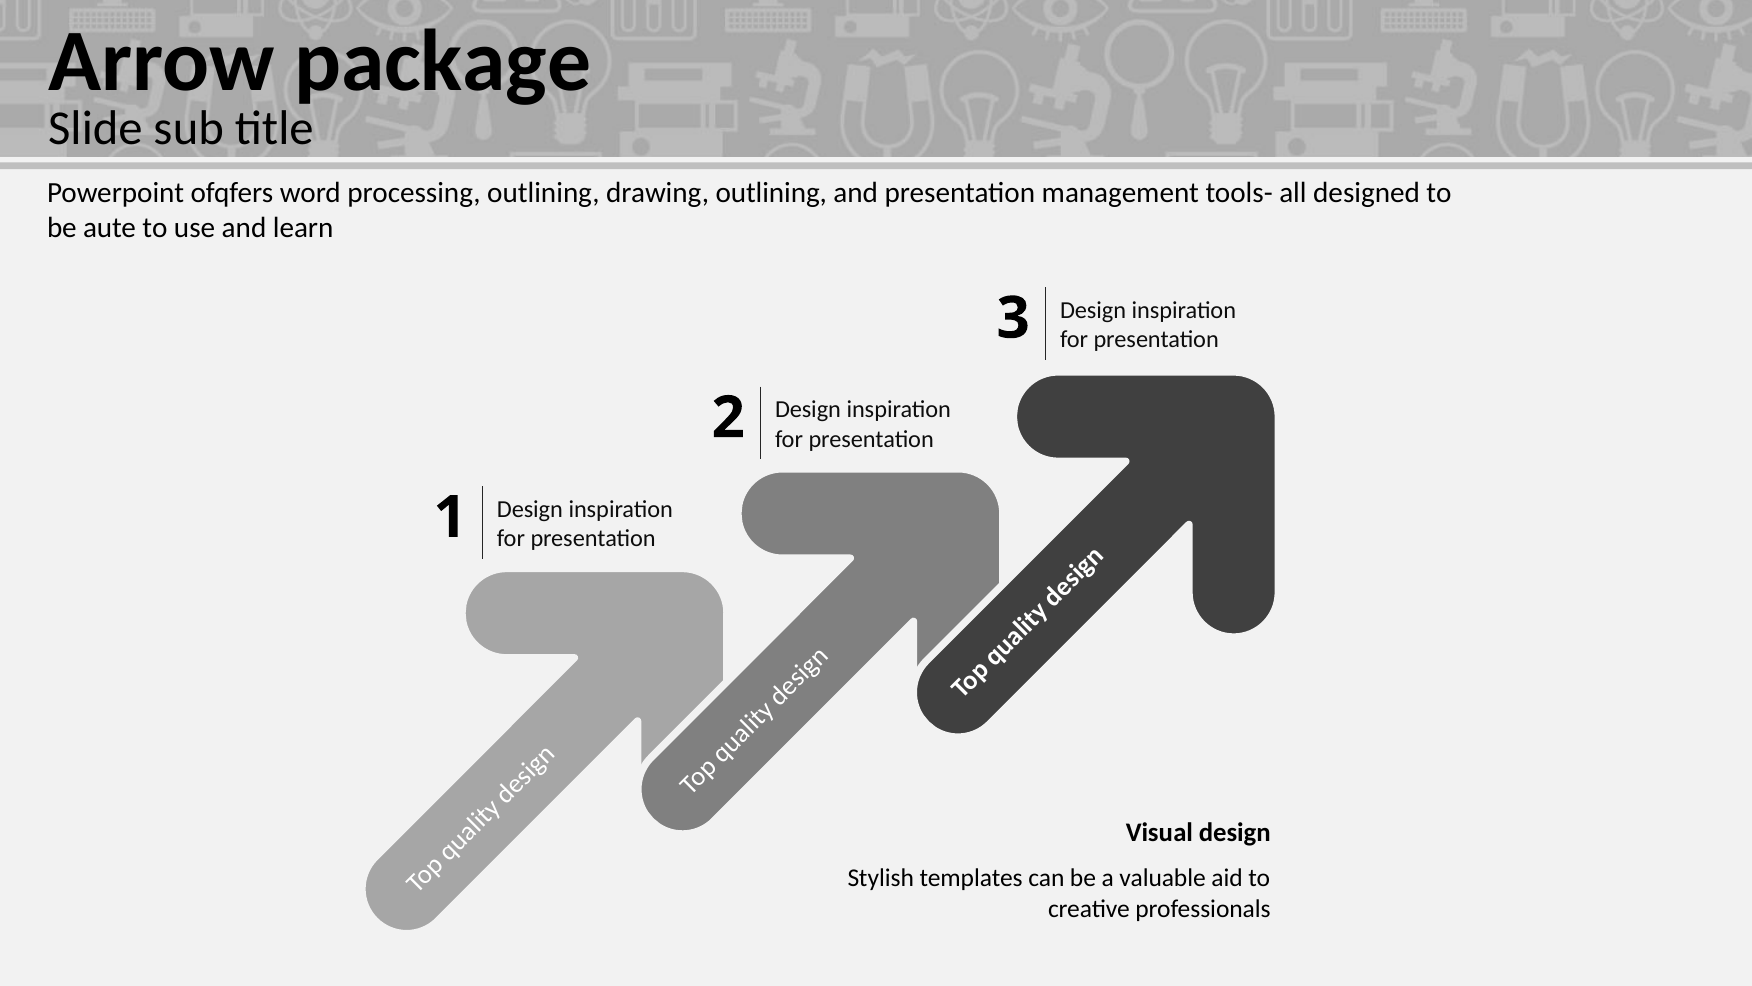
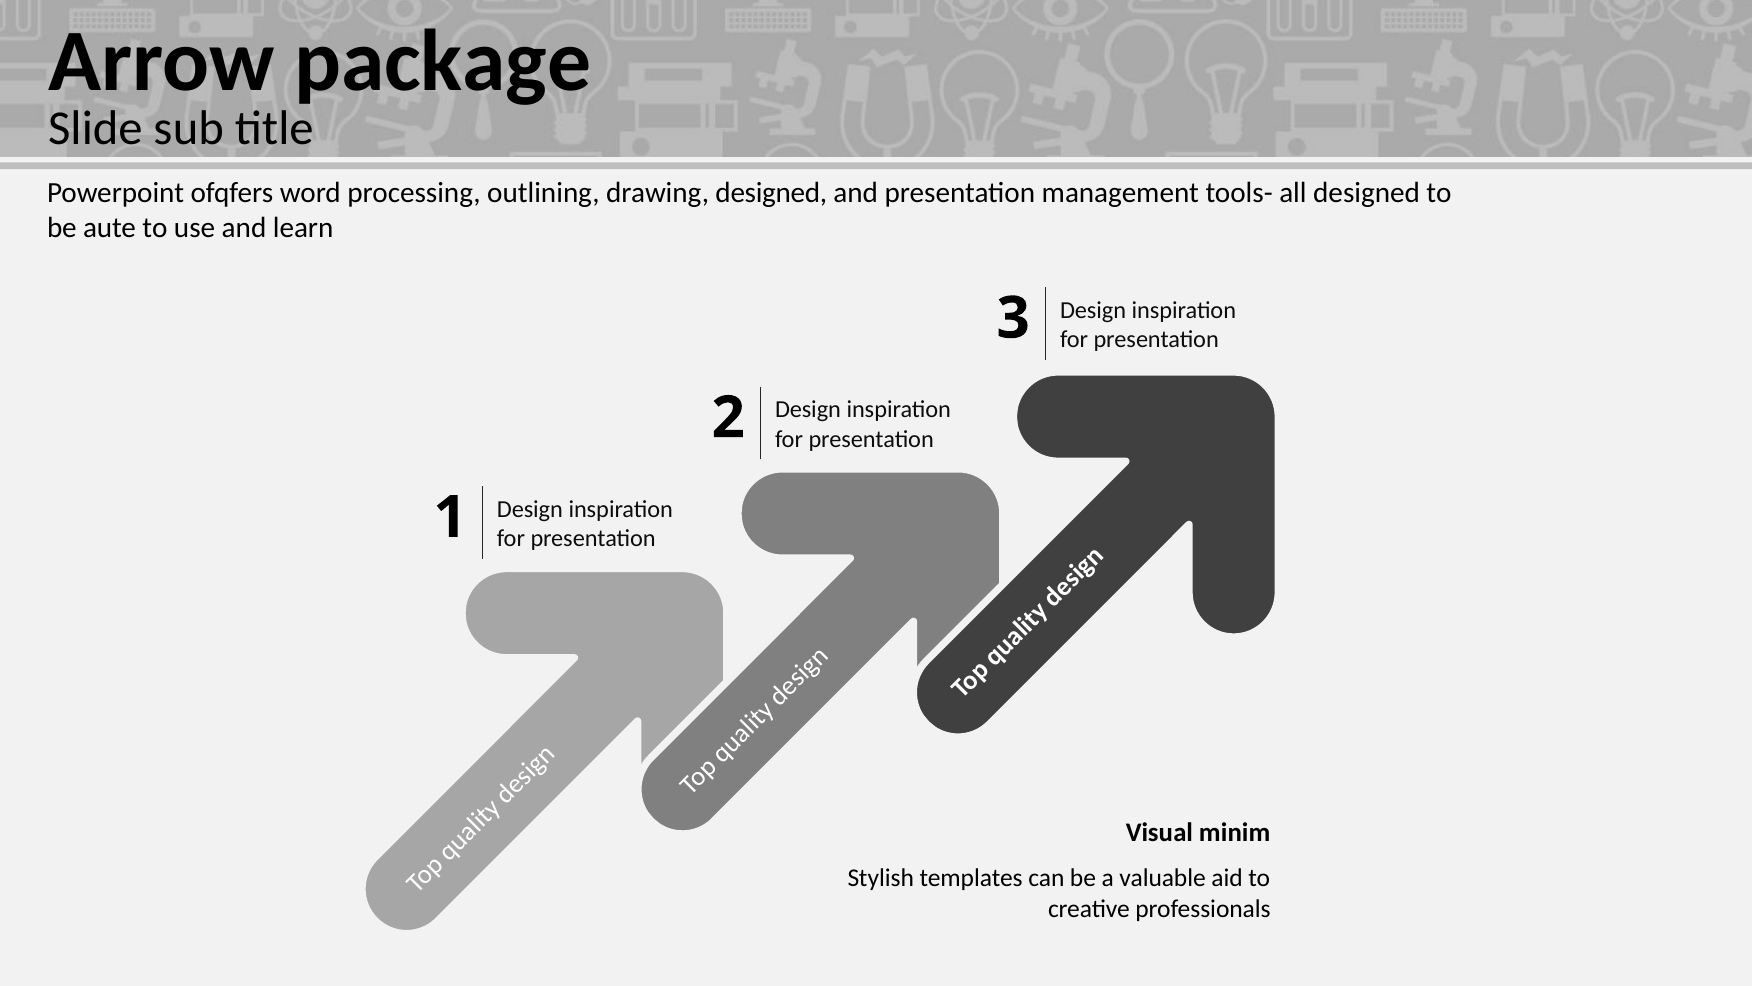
drawing outlining: outlining -> designed
Visual design: design -> minim
